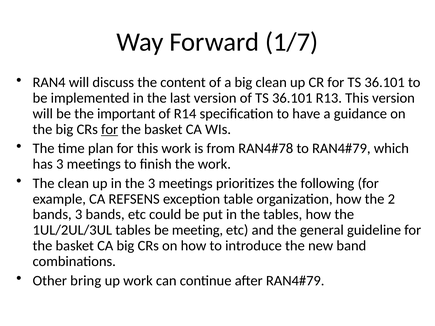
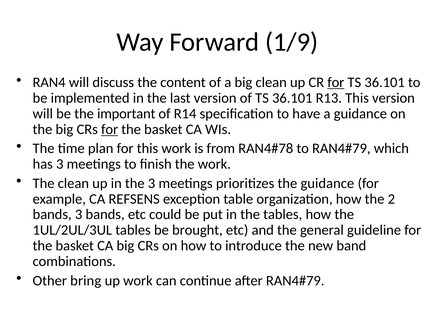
1/7: 1/7 -> 1/9
for at (336, 83) underline: none -> present
the following: following -> guidance
meeting: meeting -> brought
